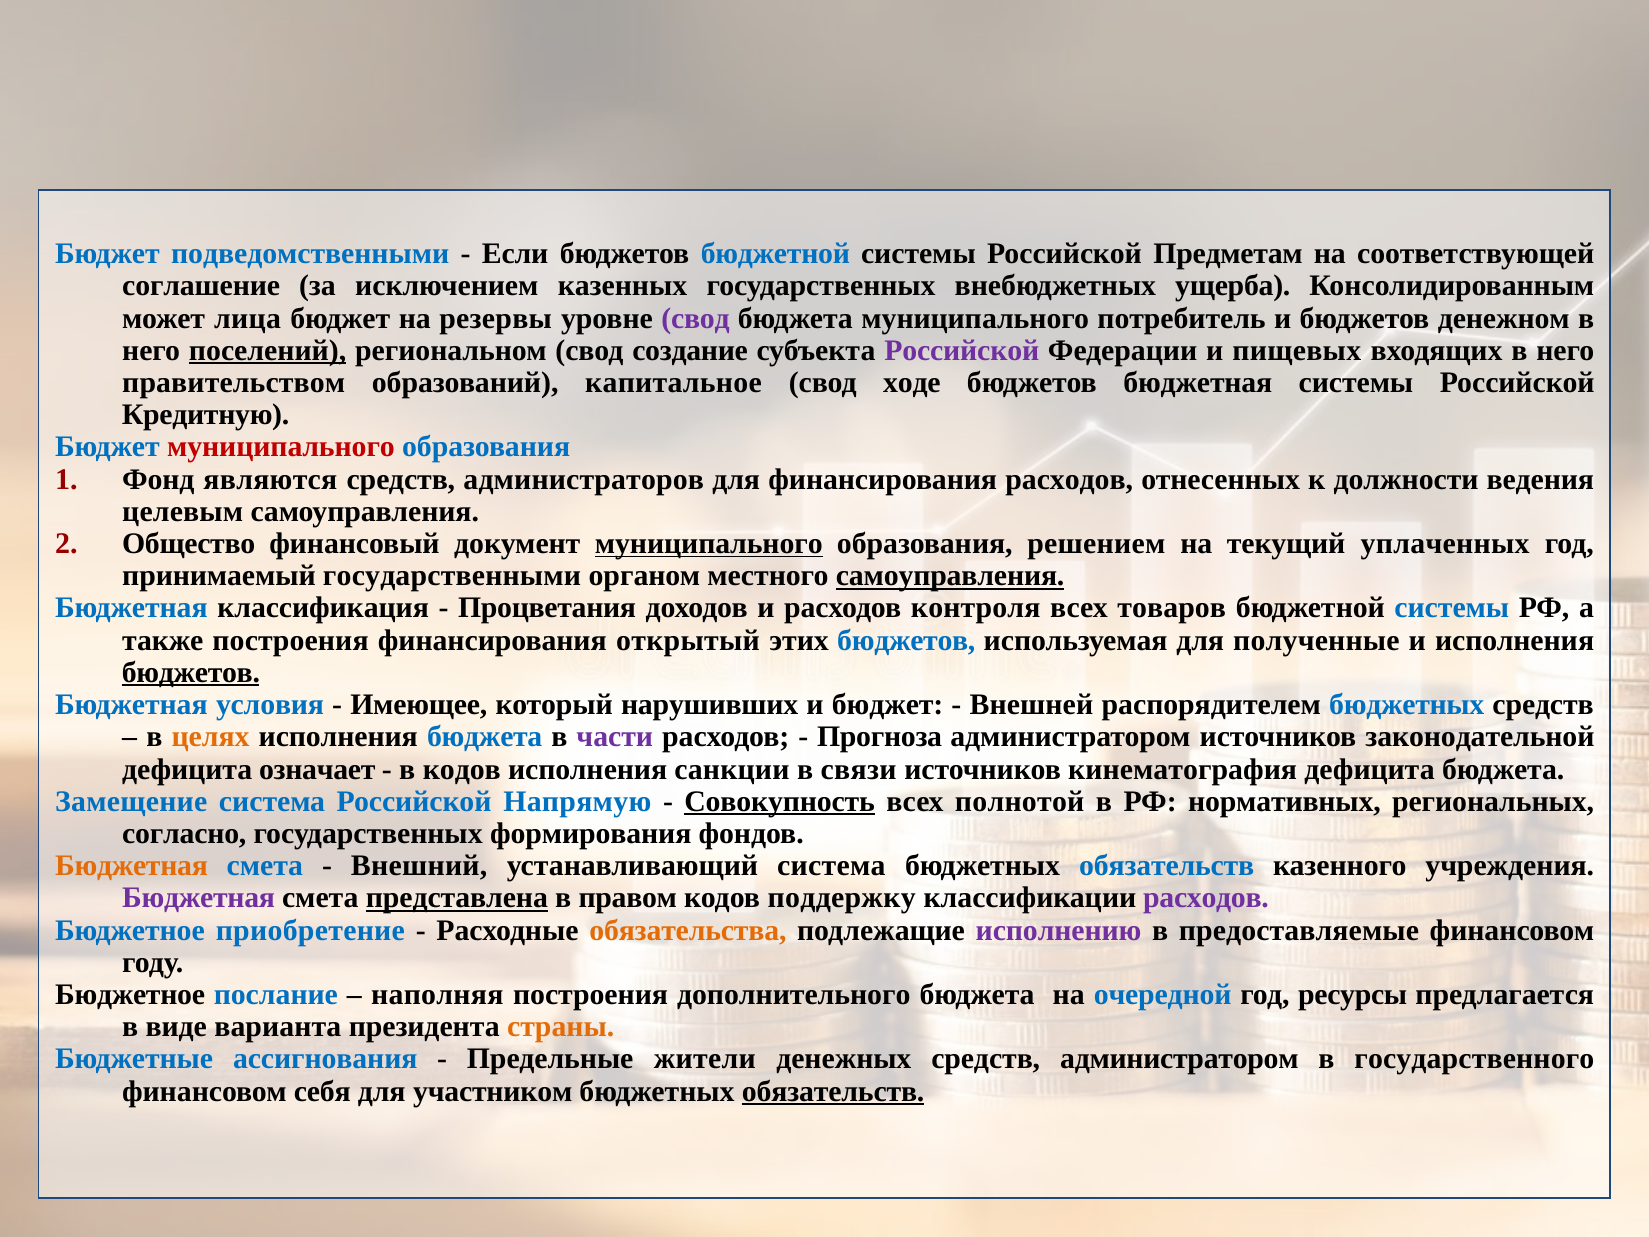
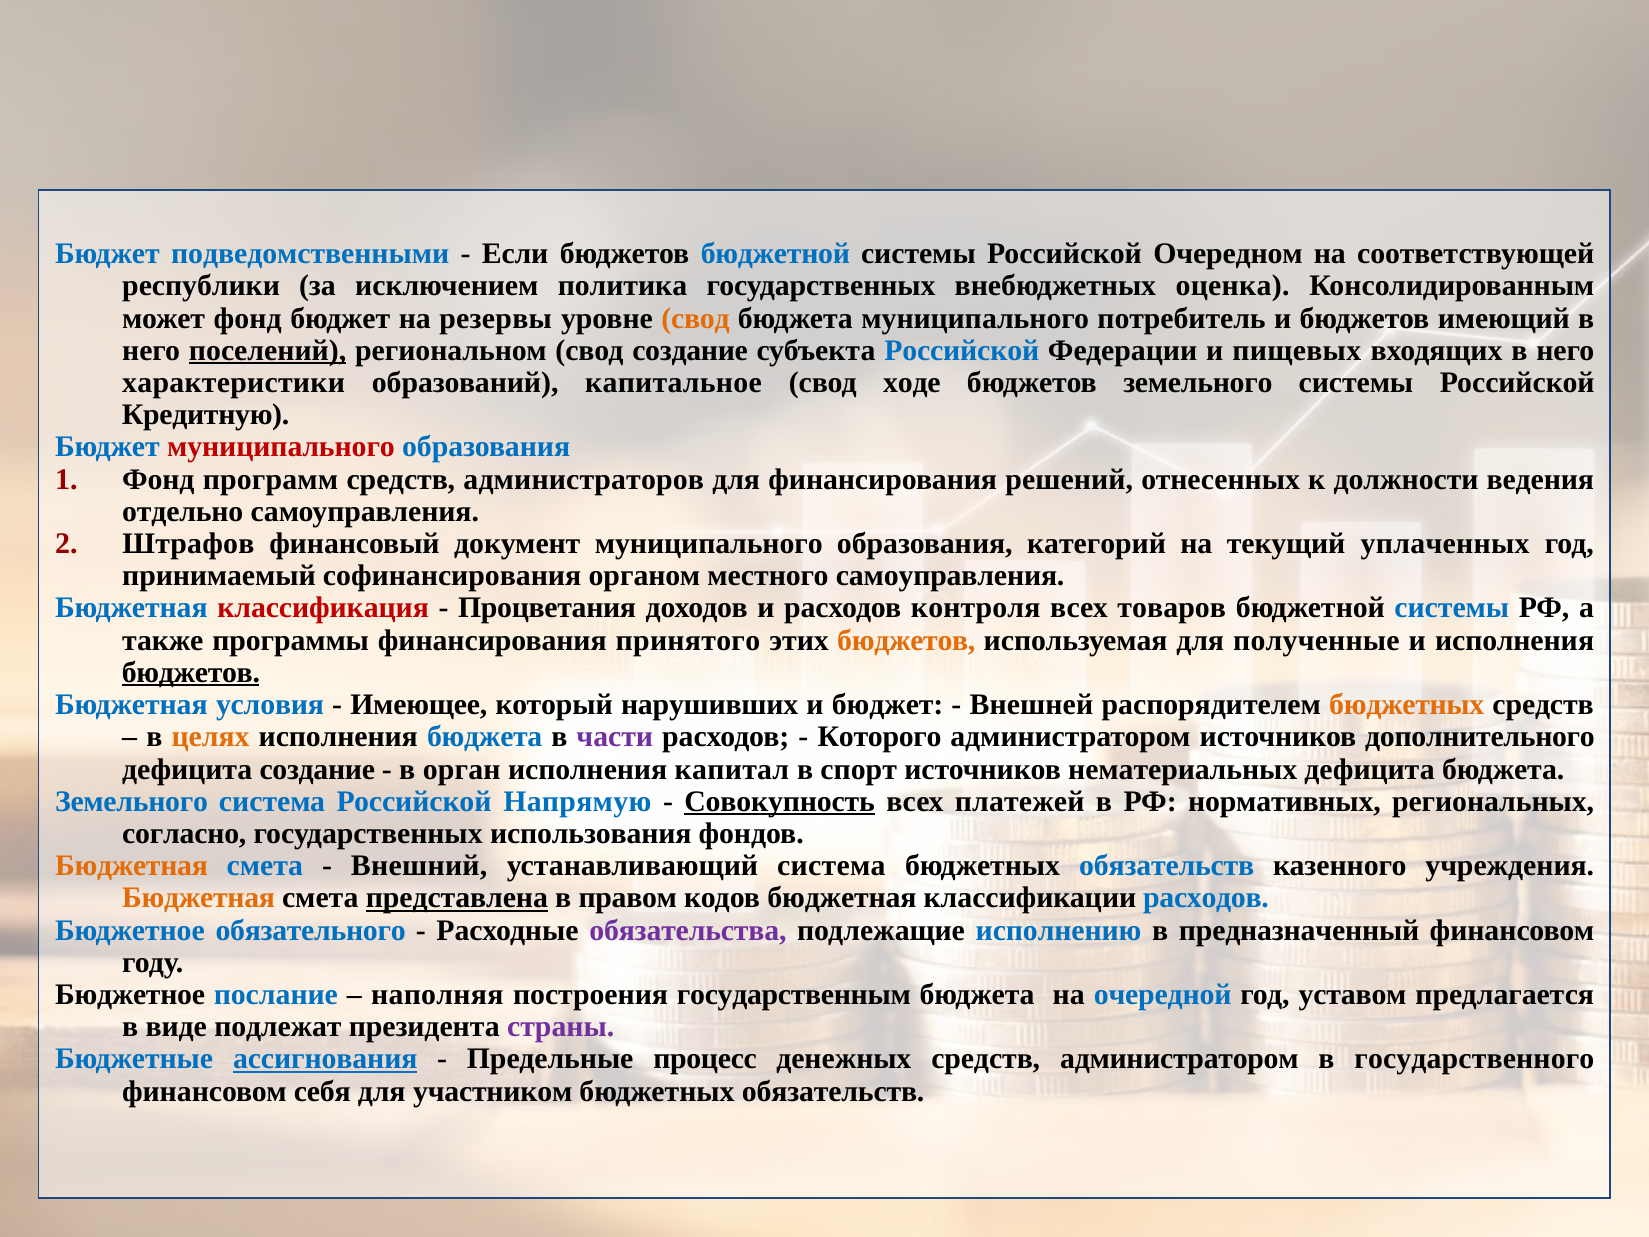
Предметам: Предметам -> Очередном
соглашение: соглашение -> республики
казенных: казенных -> политика
ущерба: ущерба -> оценка
может лица: лица -> фонд
свод at (695, 318) colour: purple -> orange
денежном: денежном -> имеющий
Российской at (962, 350) colour: purple -> blue
правительством: правительством -> характеристики
бюджетная at (1198, 383): бюджетная -> земельного
являются: являются -> программ
финансирования расходов: расходов -> решений
целевым: целевым -> отдельно
Общество: Общество -> Штрафов
муниципального at (709, 544) underline: present -> none
решением: решением -> категорий
государственными: государственными -> софинансирования
самоуправления at (950, 576) underline: present -> none
классификация colour: black -> red
также построения: построения -> программы
открытый: открытый -> принятого
бюджетов at (906, 640) colour: blue -> orange
бюджетных at (1407, 705) colour: blue -> orange
Прогноза: Прогноза -> Которого
законодательной: законодательной -> дополнительного
дефицита означает: означает -> создание
в кодов: кодов -> орган
санкции: санкции -> капитал
связи: связи -> спорт
кинематография: кинематография -> нематериальных
Замещение at (131, 801): Замещение -> Земельного
полнотой: полнотой -> платежей
формирования: формирования -> использования
Бюджетная at (199, 898) colour: purple -> orange
кодов поддержку: поддержку -> бюджетная
расходов at (1206, 898) colour: purple -> blue
приобретение: приобретение -> обязательного
обязательства colour: orange -> purple
исполнению colour: purple -> blue
предоставляемые: предоставляемые -> предназначенный
дополнительного: дополнительного -> государственным
ресурсы: ресурсы -> уставом
варианта: варианта -> подлежат
страны colour: orange -> purple
ассигнования underline: none -> present
жители: жители -> процесс
обязательств at (833, 1091) underline: present -> none
